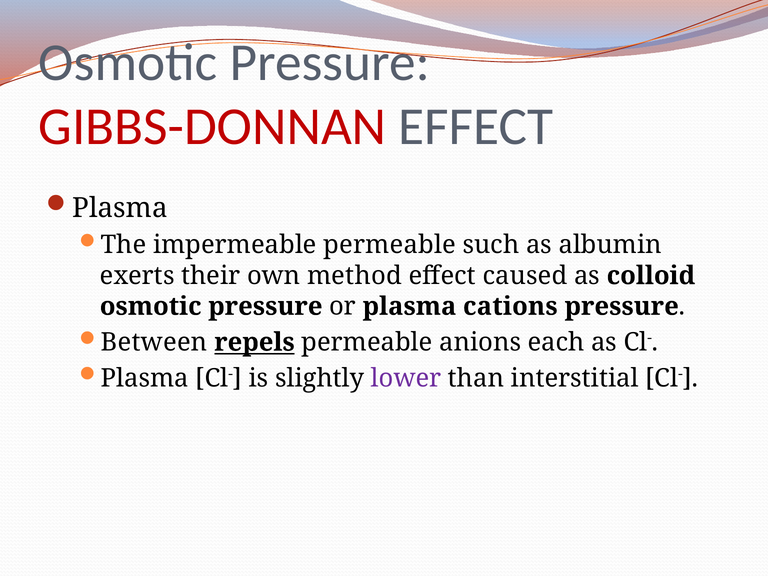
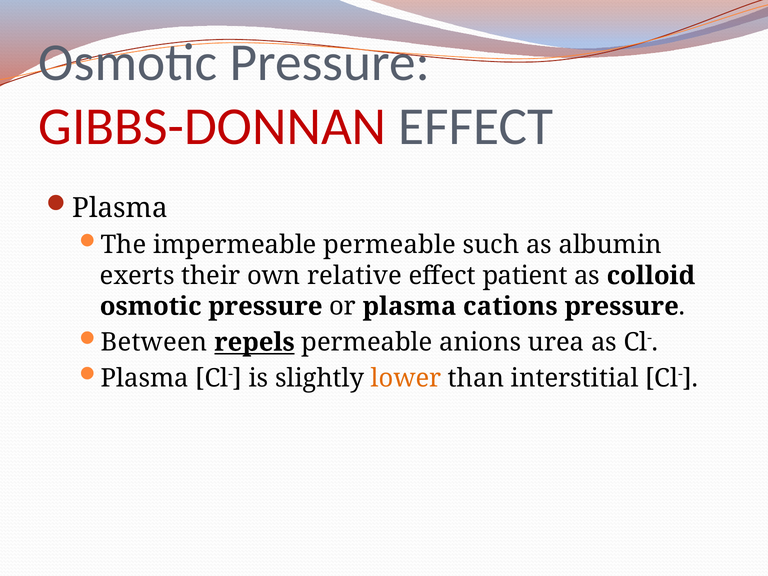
method: method -> relative
caused: caused -> patient
each: each -> urea
lower colour: purple -> orange
